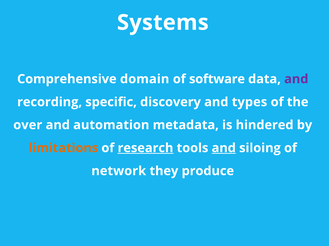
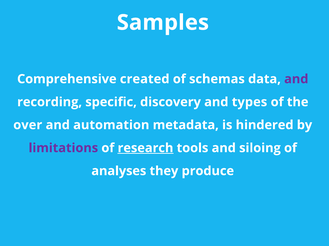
Systems: Systems -> Samples
domain: domain -> created
software: software -> schemas
limitations colour: orange -> purple
and at (224, 148) underline: present -> none
network: network -> analyses
